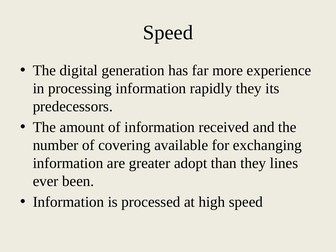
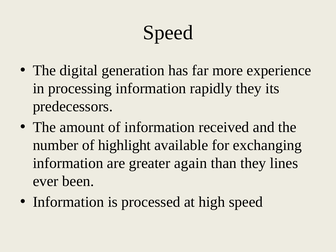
covering: covering -> highlight
adopt: adopt -> again
